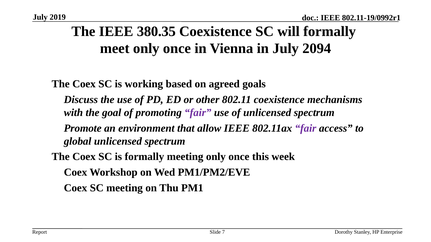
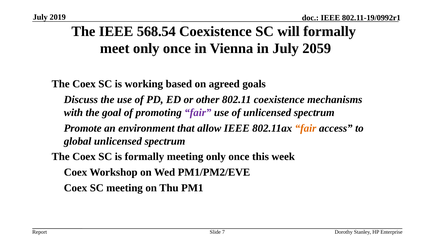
380.35: 380.35 -> 568.54
2094: 2094 -> 2059
fair at (306, 128) colour: purple -> orange
